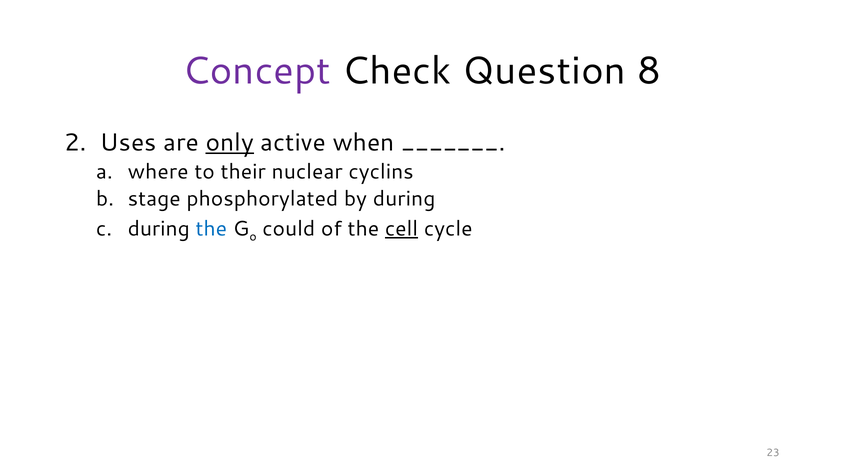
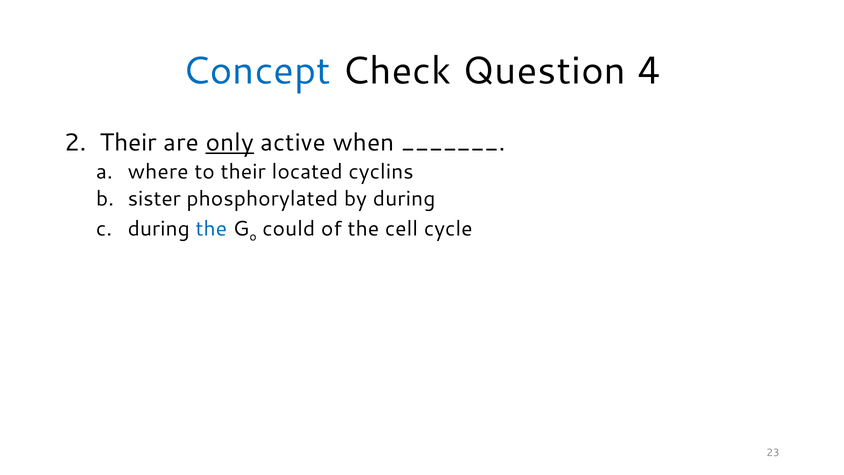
Concept colour: purple -> blue
8: 8 -> 4
2 Uses: Uses -> Their
nuclear: nuclear -> located
stage: stage -> sister
cell underline: present -> none
